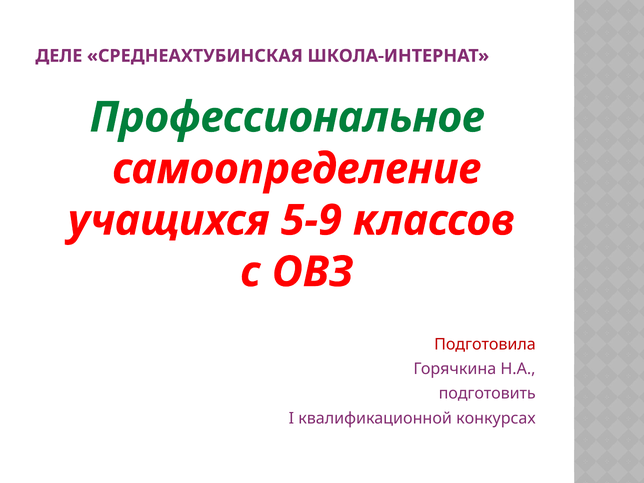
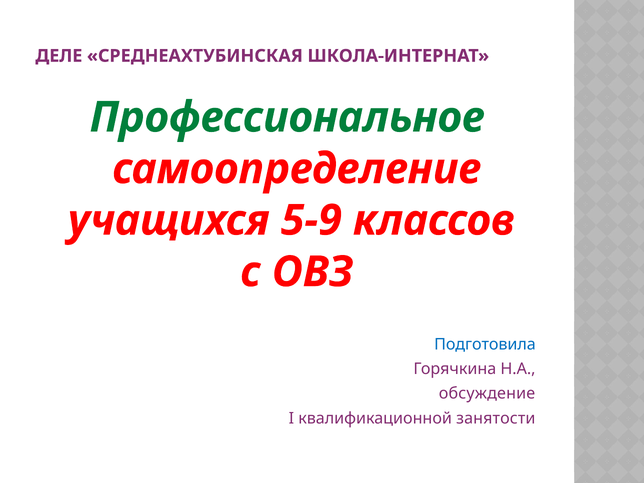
Подготовила colour: red -> blue
подготовить: подготовить -> обсуждение
конкурсах: конкурсах -> занятости
